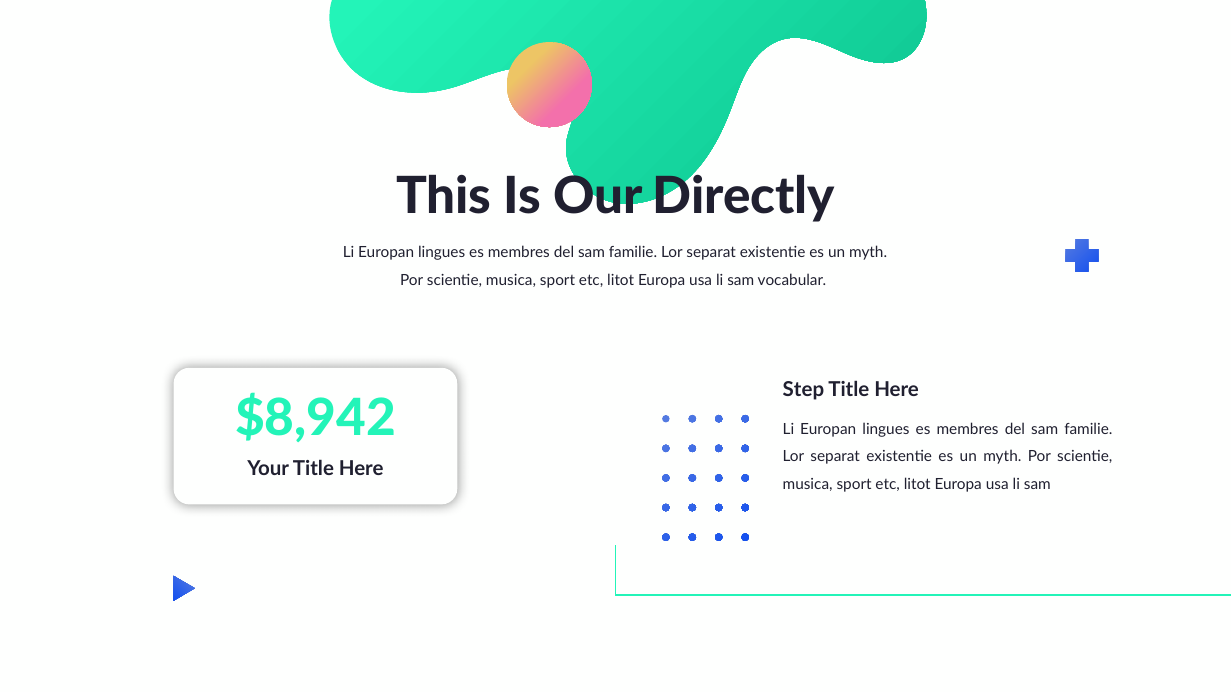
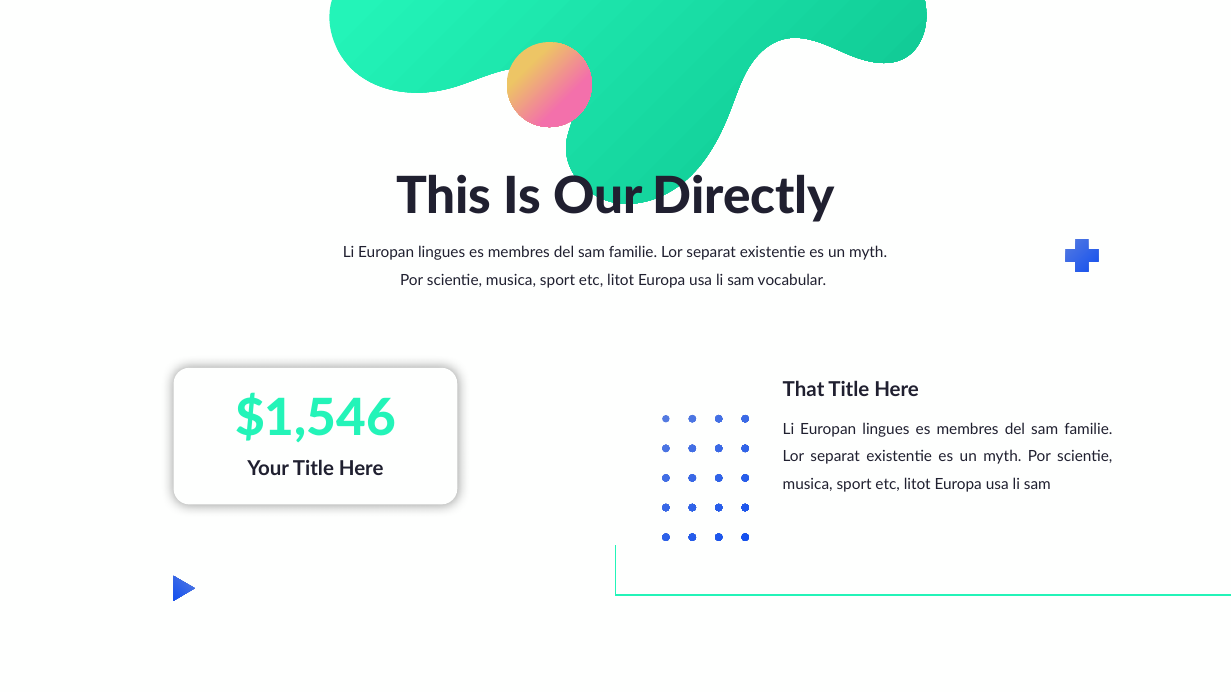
Step: Step -> That
$8,942: $8,942 -> $1,546
